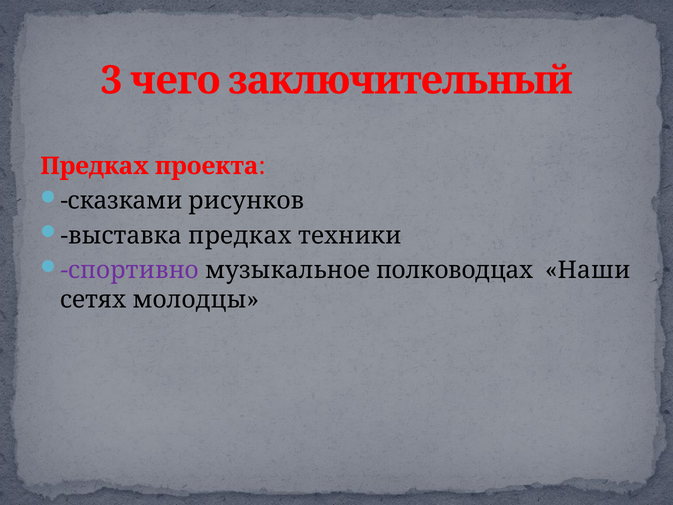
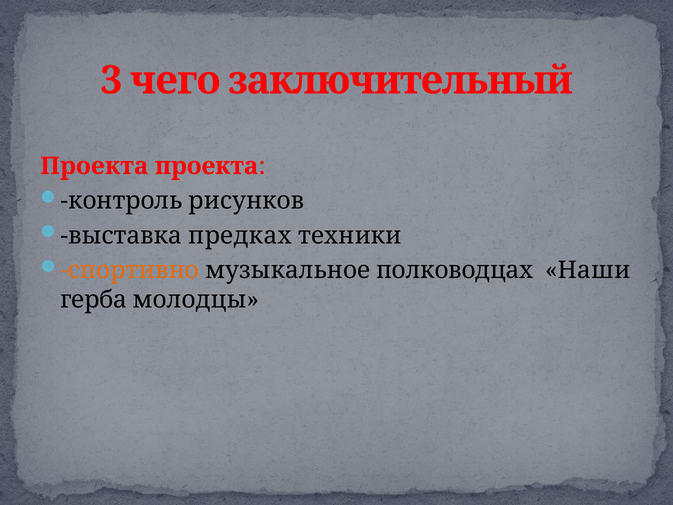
Предках at (95, 166): Предках -> Проекта
сказками: сказками -> контроль
спортивно colour: purple -> orange
сетях: сетях -> герба
